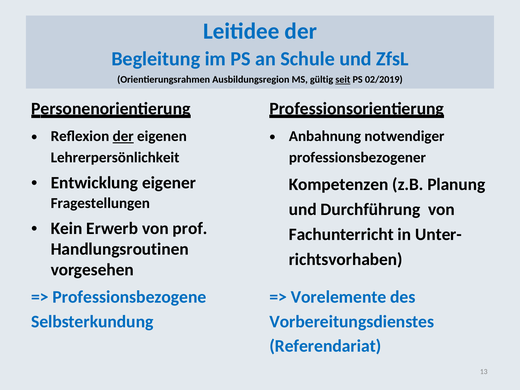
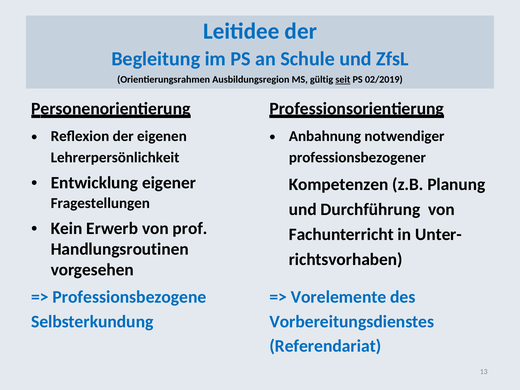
der at (123, 136) underline: present -> none
